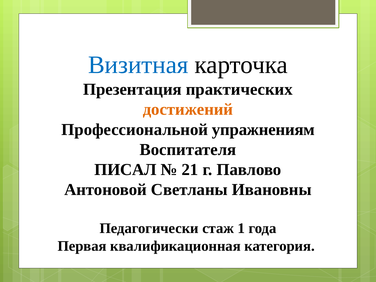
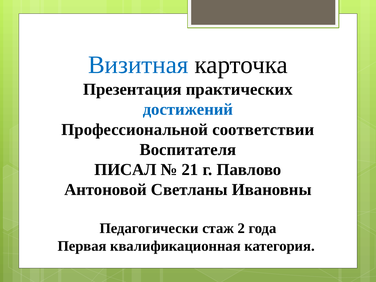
достижений colour: orange -> blue
упражнениям: упражнениям -> соответствии
1: 1 -> 2
